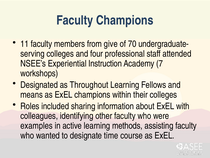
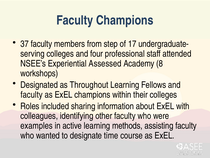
11: 11 -> 37
give: give -> step
70: 70 -> 17
Instruction: Instruction -> Assessed
7: 7 -> 8
means at (32, 94): means -> faculty
